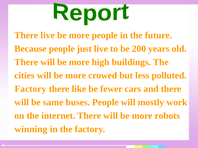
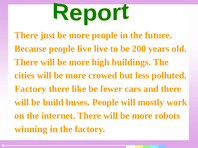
There live: live -> just
people just: just -> live
same: same -> build
